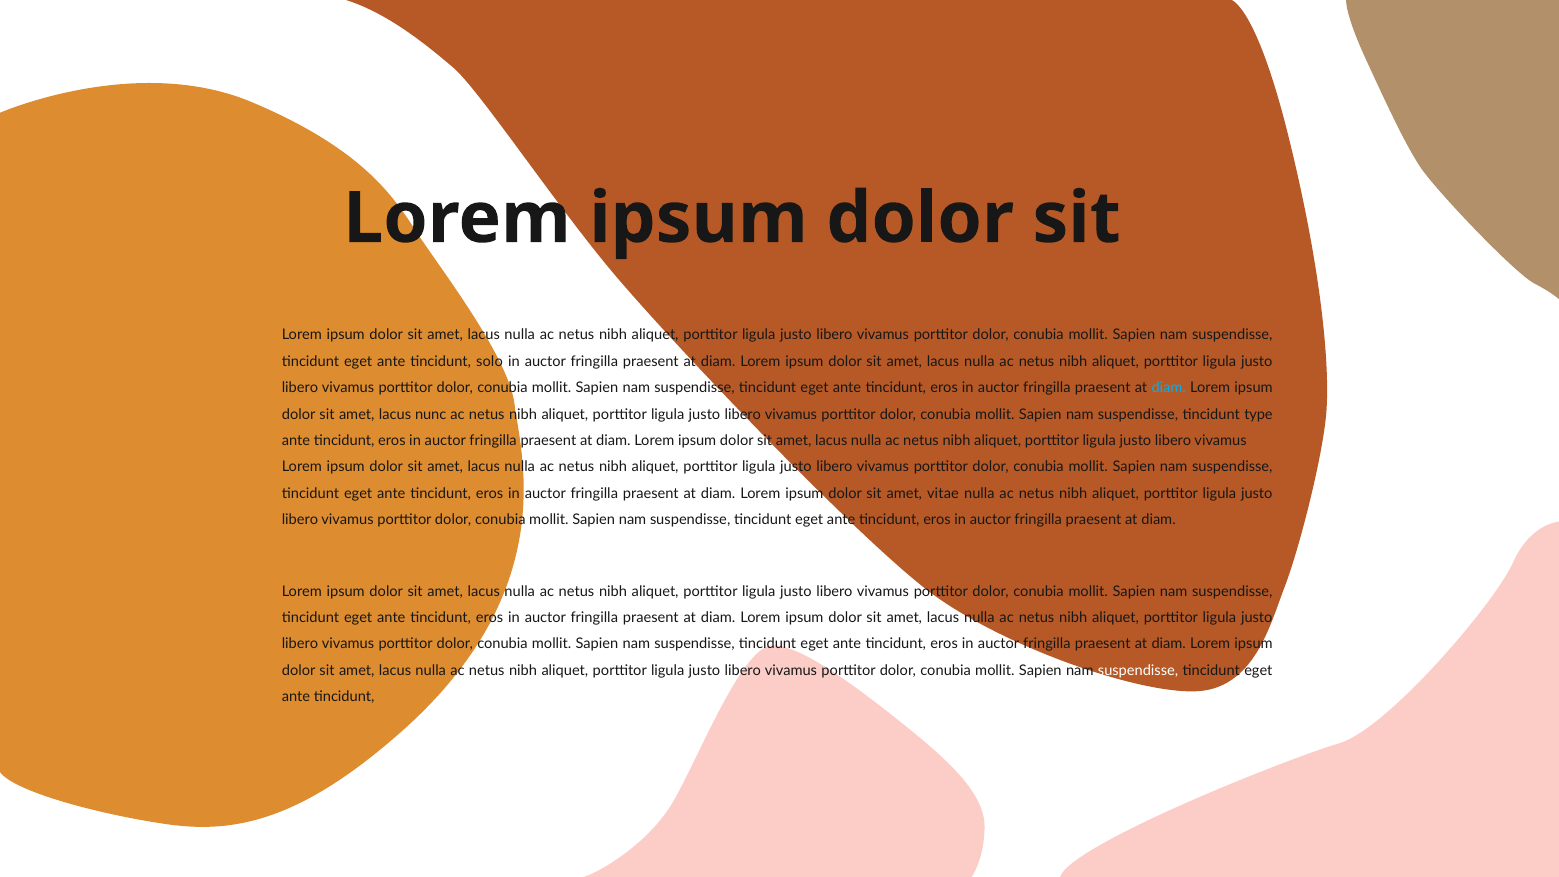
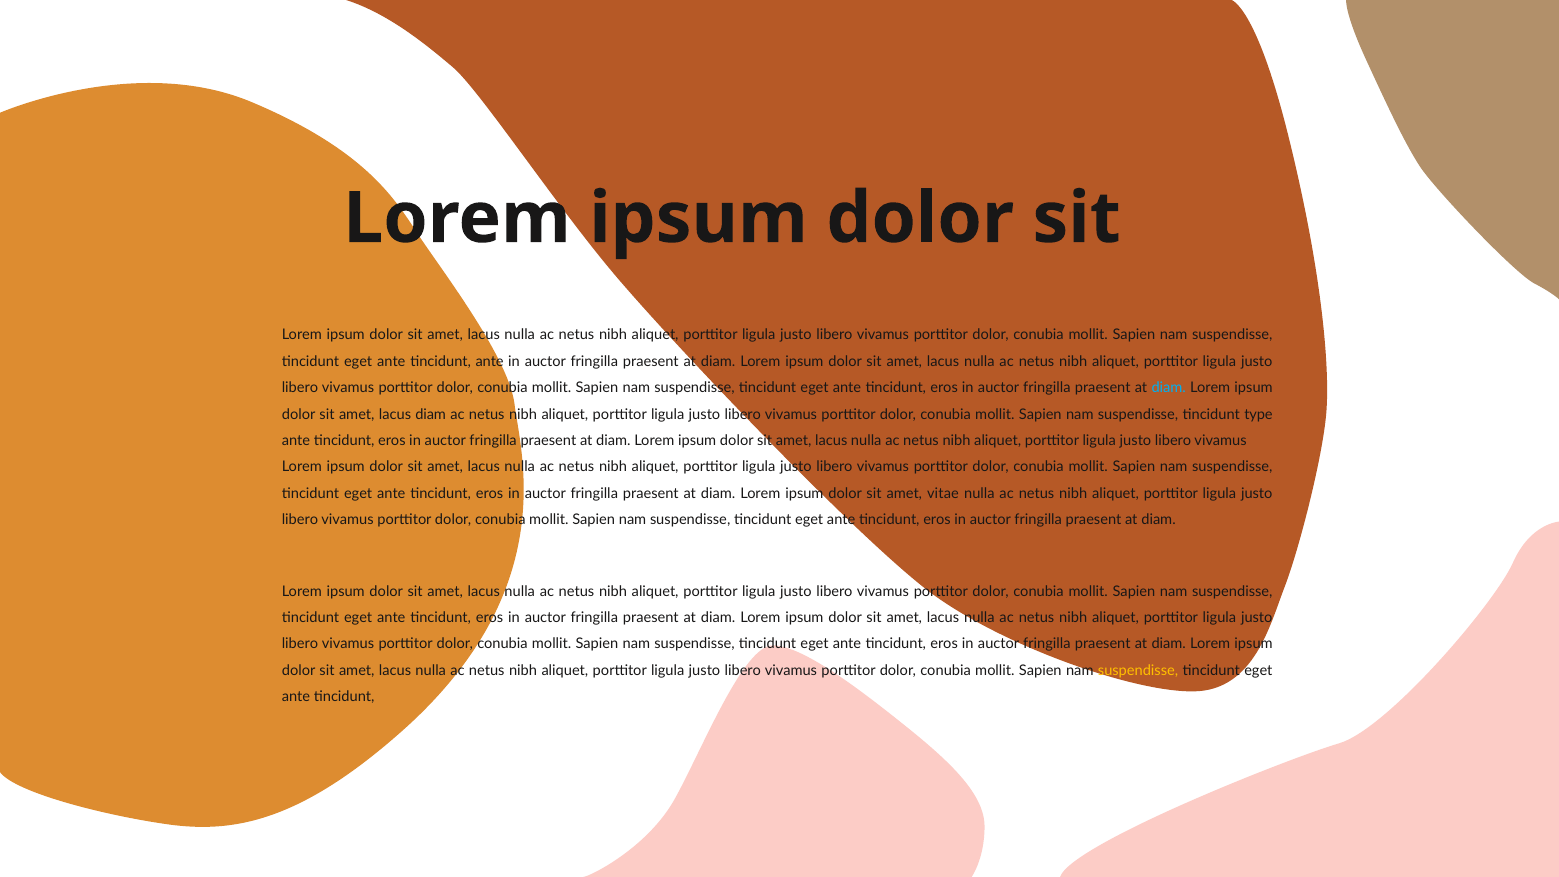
tincidunt solo: solo -> ante
lacus nunc: nunc -> diam
suspendisse at (1138, 670) colour: white -> yellow
